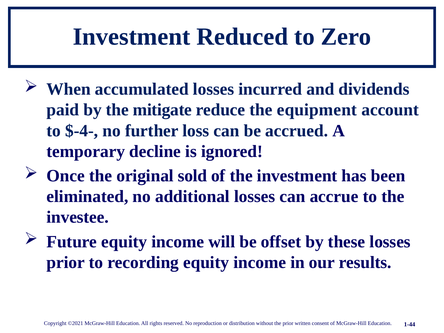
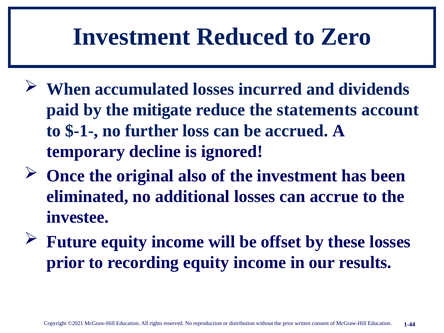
equipment: equipment -> statements
$-4-: $-4- -> $-1-
sold: sold -> also
